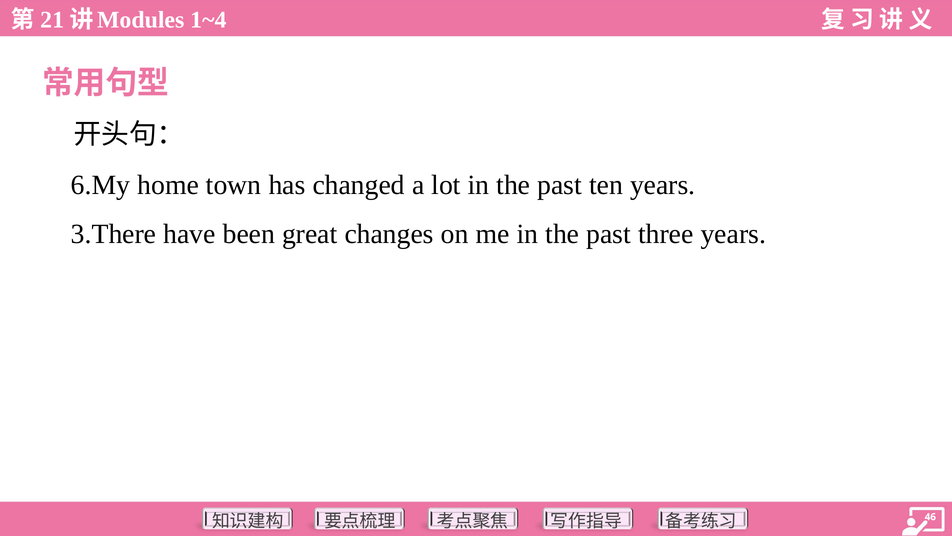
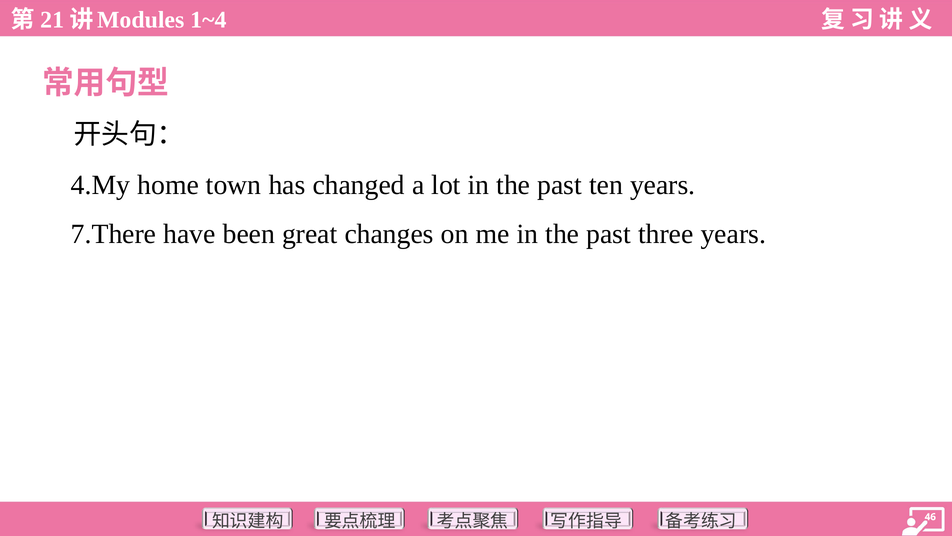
6.My: 6.My -> 4.My
3.There: 3.There -> 7.There
